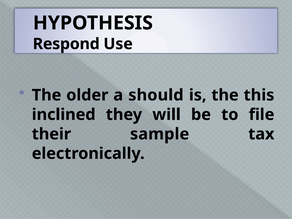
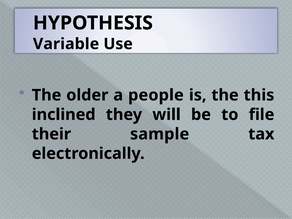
Respond: Respond -> Variable
should: should -> people
